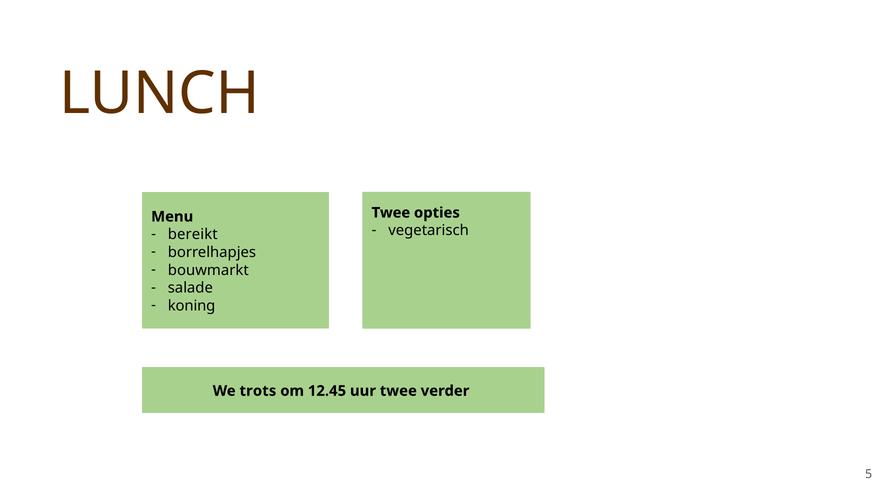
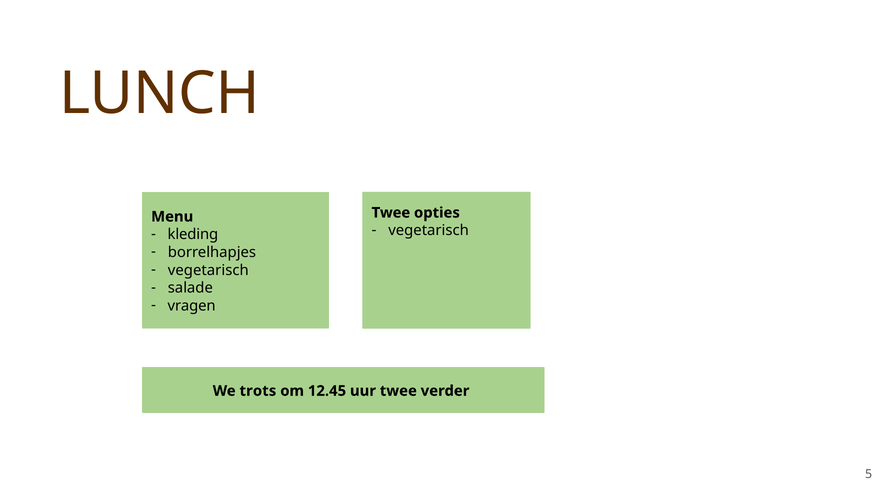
bereikt: bereikt -> kleding
bouwmarkt at (208, 270): bouwmarkt -> vegetarisch
koning: koning -> vragen
